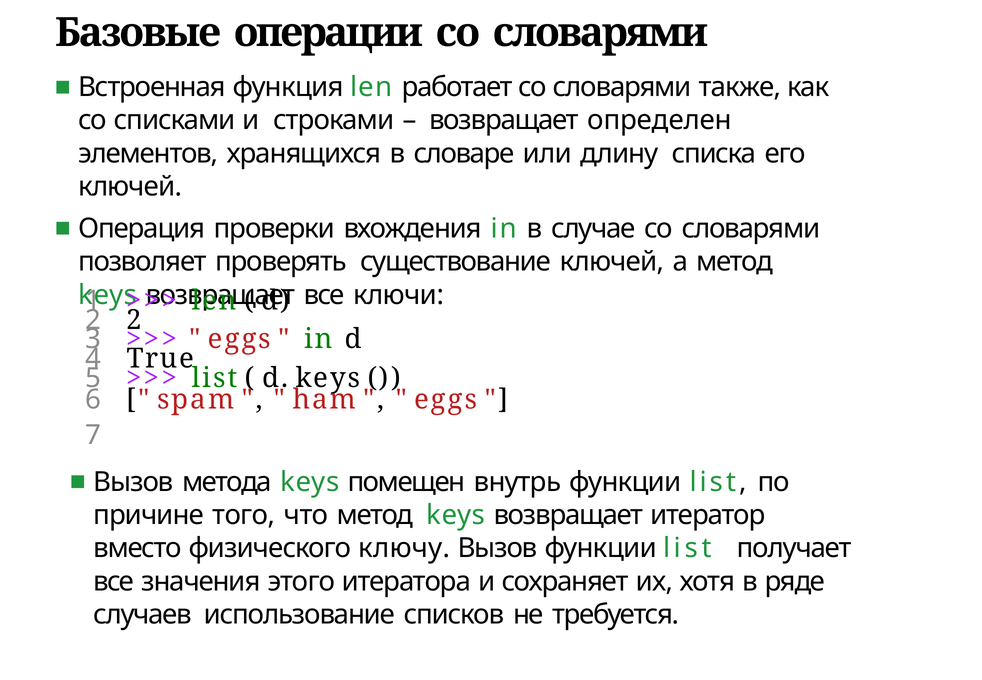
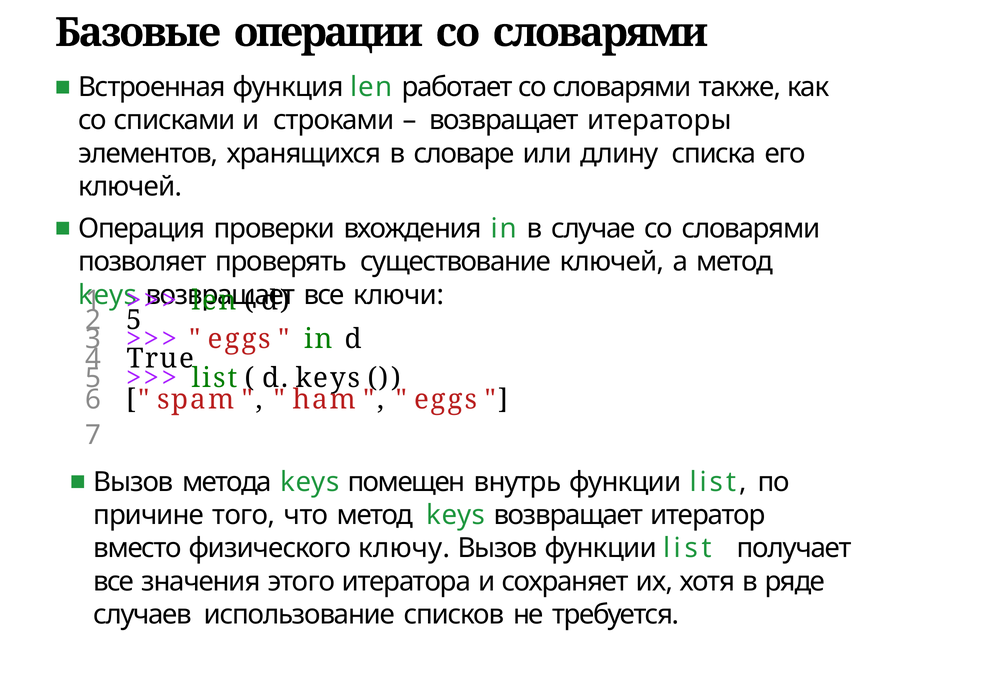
определен: определен -> итераторы
2 2: 2 -> 5
